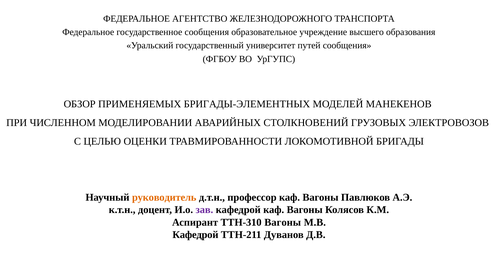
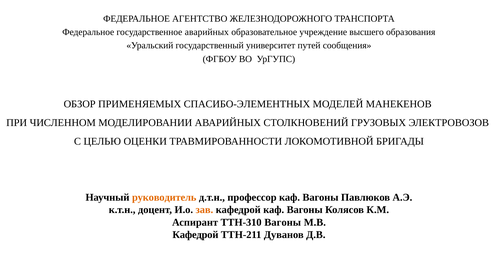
государственное сообщения: сообщения -> аварийных
БРИГАДЫ-ЭЛЕМЕНТНЫХ: БРИГАДЫ-ЭЛЕМЕНТНЫХ -> СПАСИБО-ЭЛЕМЕНТНЫХ
зав colour: purple -> orange
